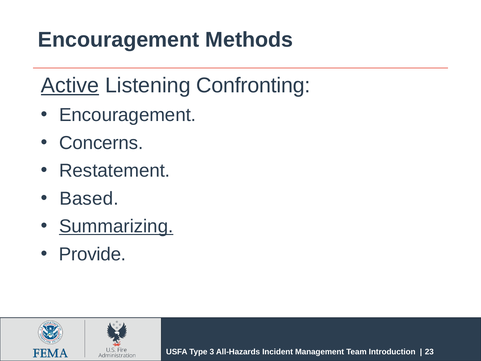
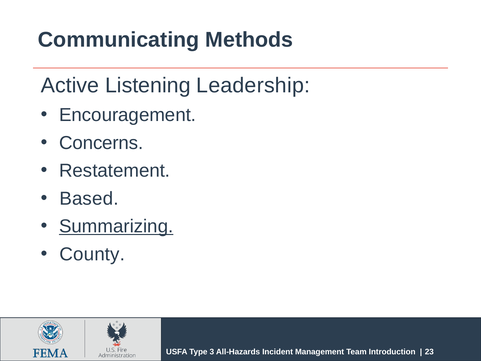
Encouragement at (119, 40): Encouragement -> Communicating
Active underline: present -> none
Confronting: Confronting -> Leadership
Provide: Provide -> County
